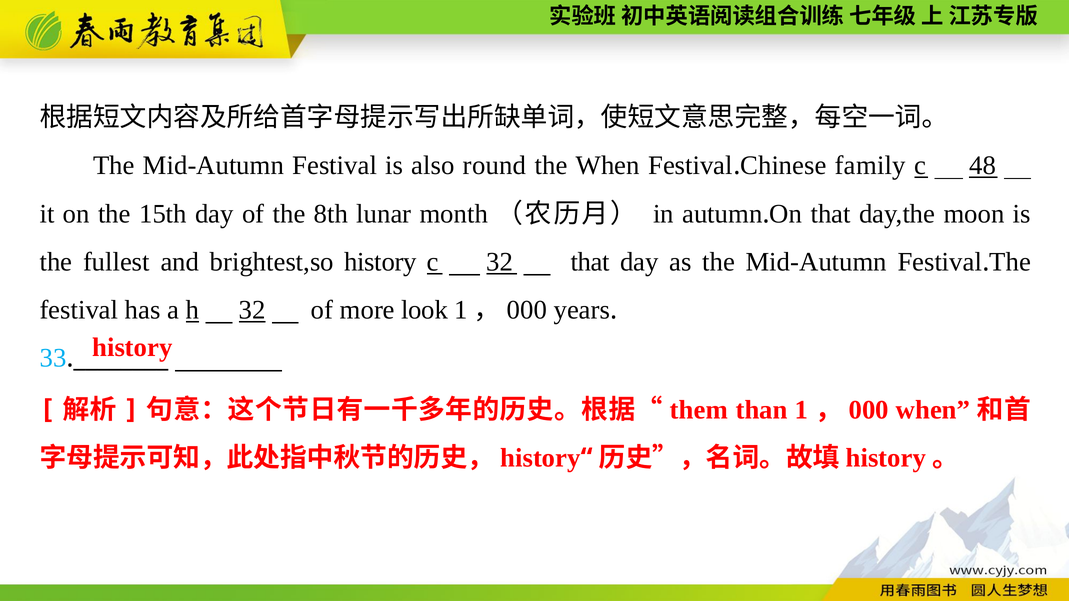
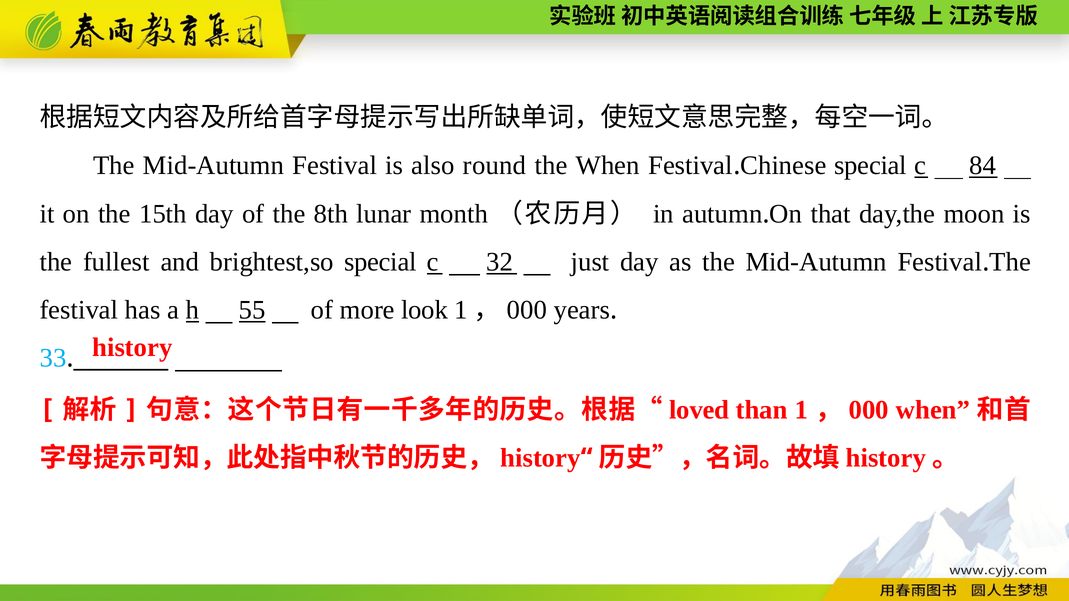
family at (870, 166): family -> special
48: 48 -> 84
brightest,so history: history -> special
32 that: that -> just
h 32: 32 -> 55
them: them -> loved
